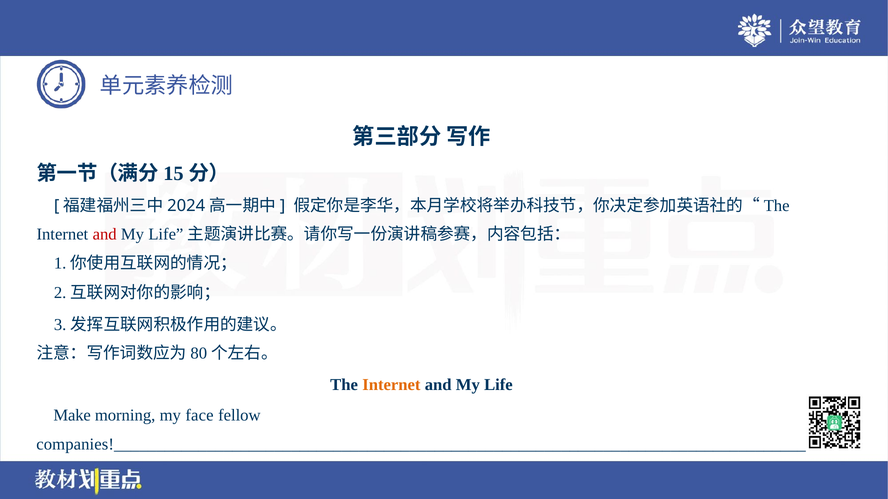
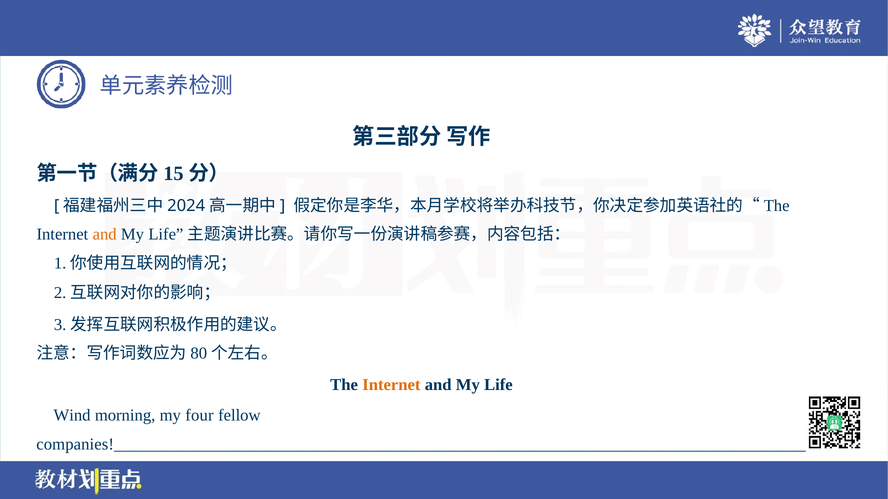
and at (105, 235) colour: red -> orange
Make: Make -> Wind
face: face -> four
